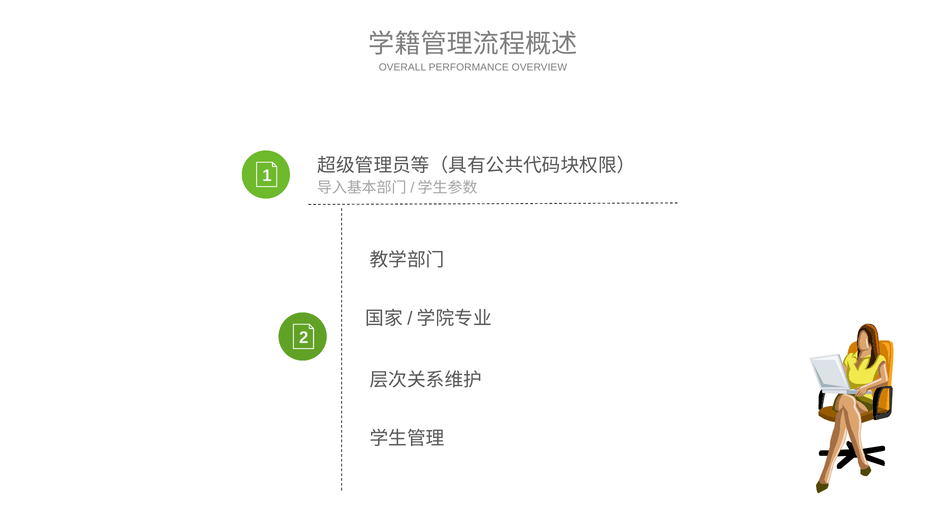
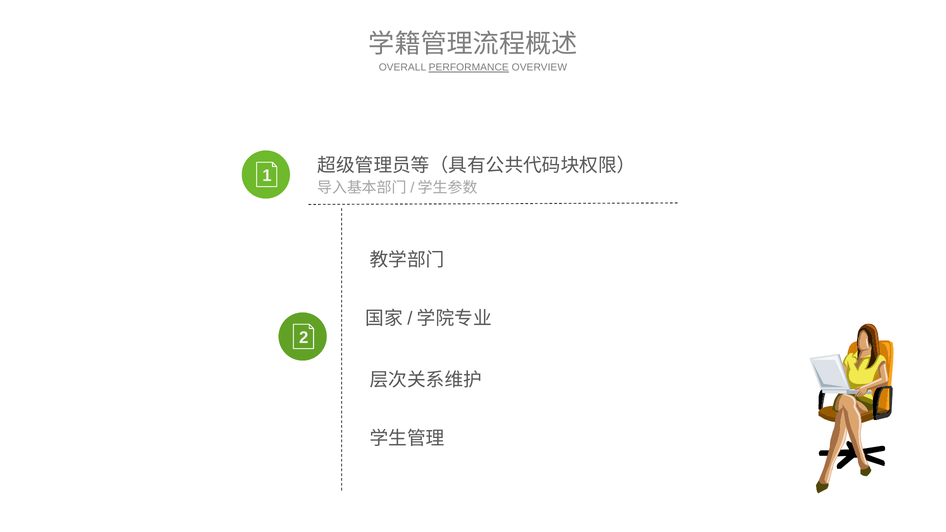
PERFORMANCE underline: none -> present
